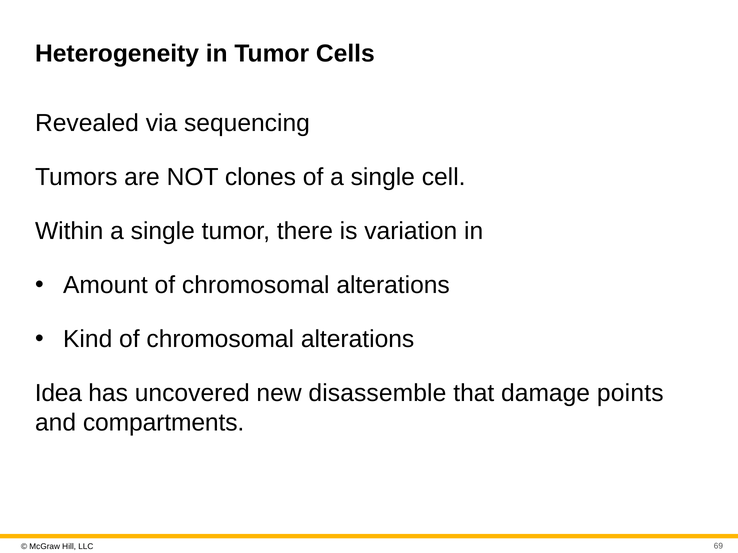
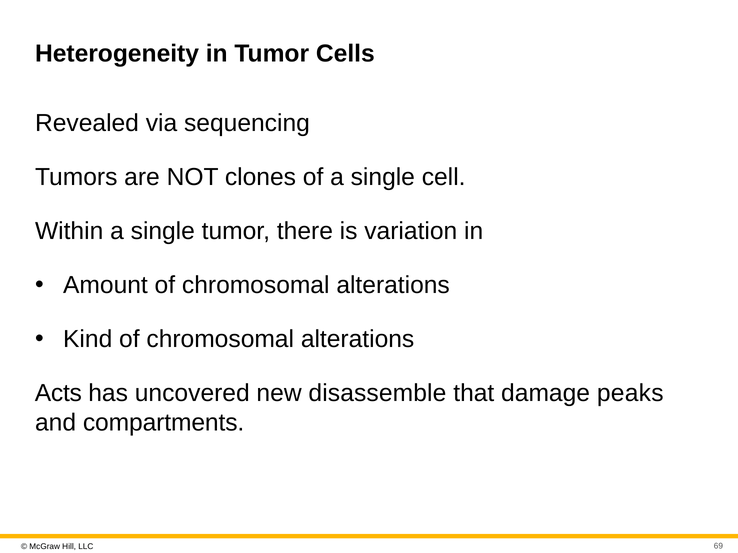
Idea: Idea -> Acts
points: points -> peaks
